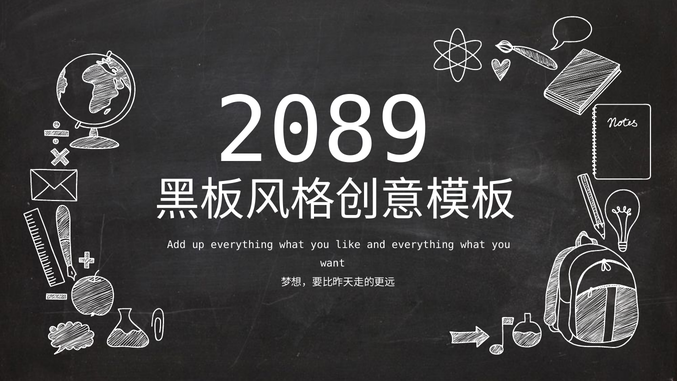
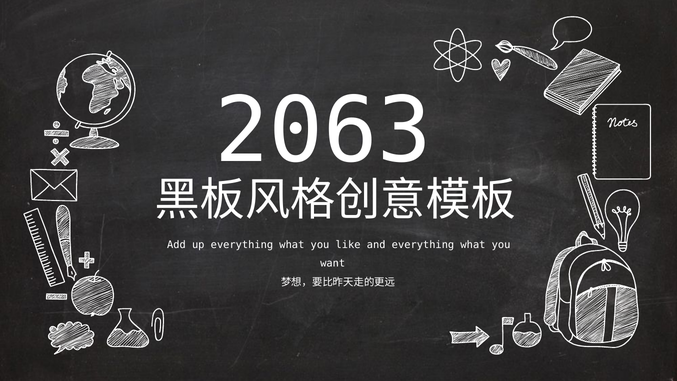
2089: 2089 -> 2063
